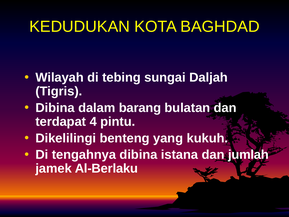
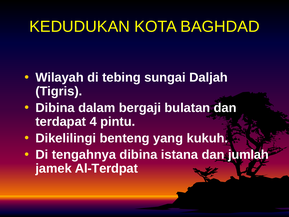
barang: barang -> bergaji
Al-Berlaku: Al-Berlaku -> Al-Terdpat
